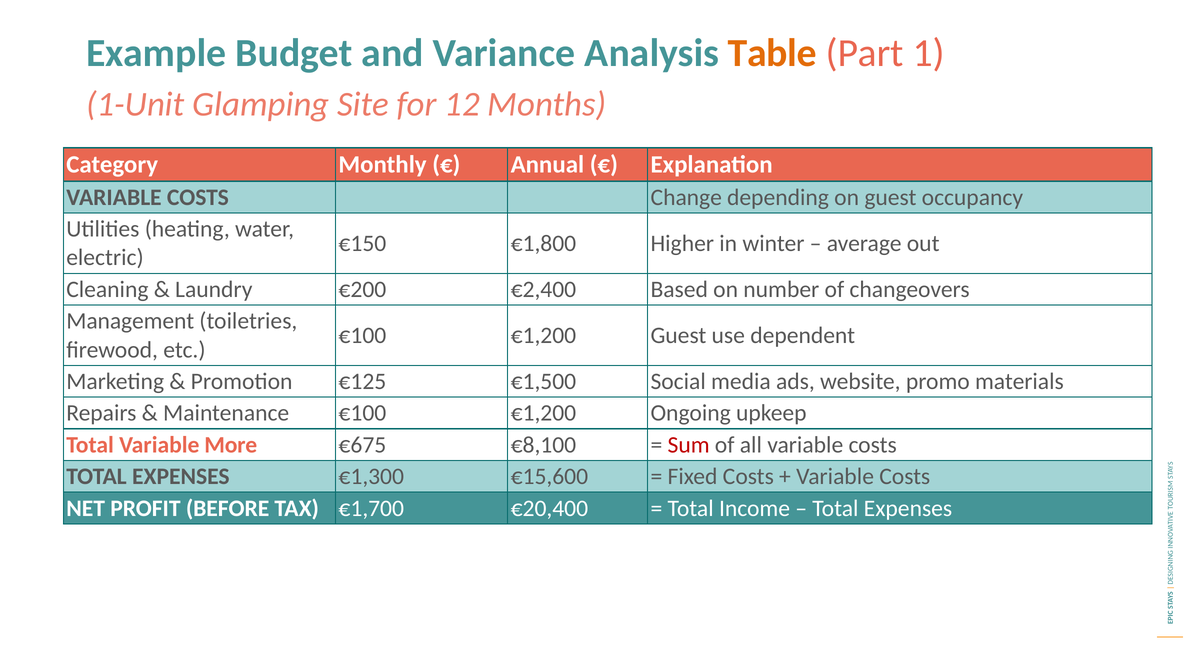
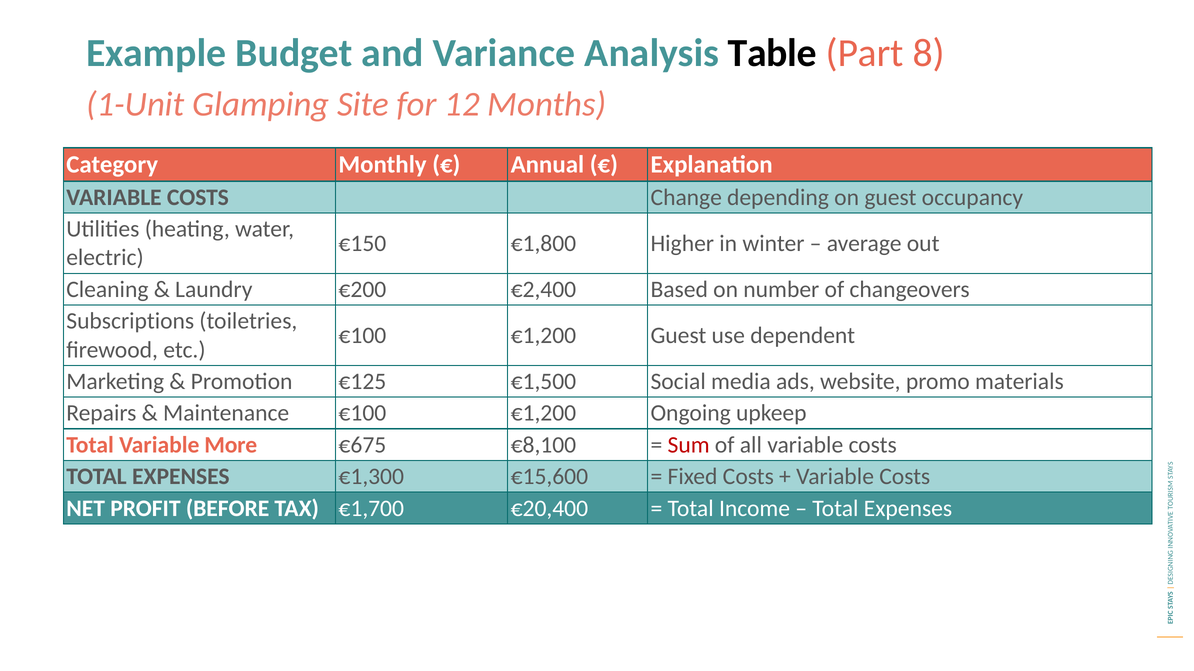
Table colour: orange -> black
1: 1 -> 8
Management: Management -> Subscriptions
